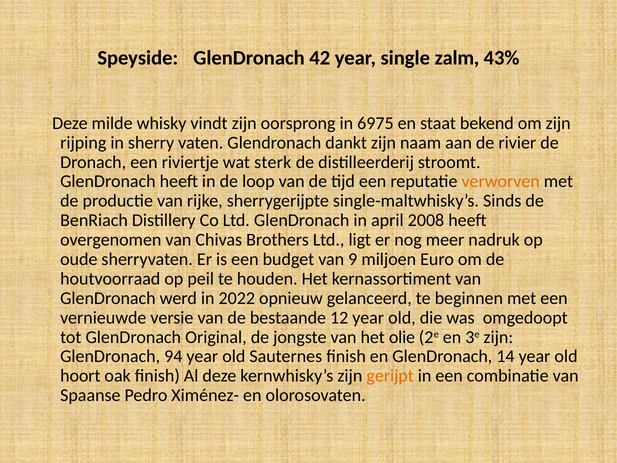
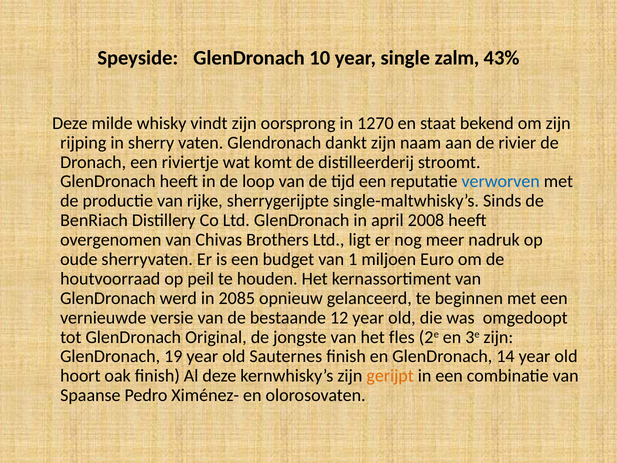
42: 42 -> 10
6975: 6975 -> 1270
sterk: sterk -> komt
verworven colour: orange -> blue
9: 9 -> 1
2022: 2022 -> 2085
olie: olie -> fles
94: 94 -> 19
